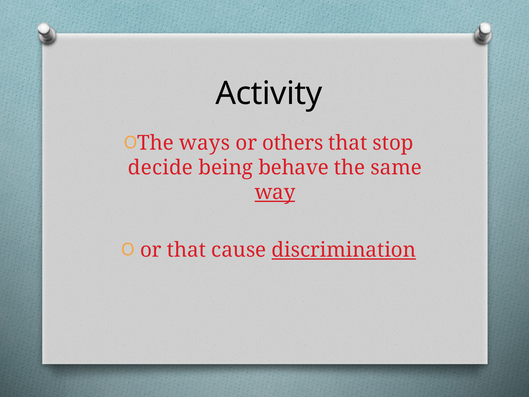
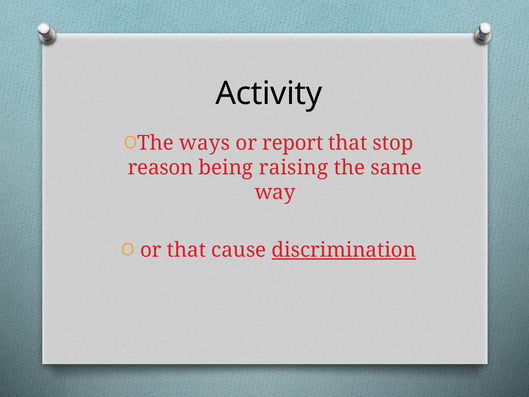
others: others -> report
decide: decide -> reason
behave: behave -> raising
way underline: present -> none
